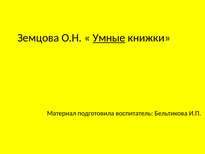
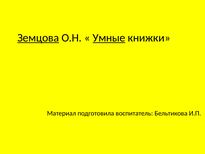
Земцова underline: none -> present
